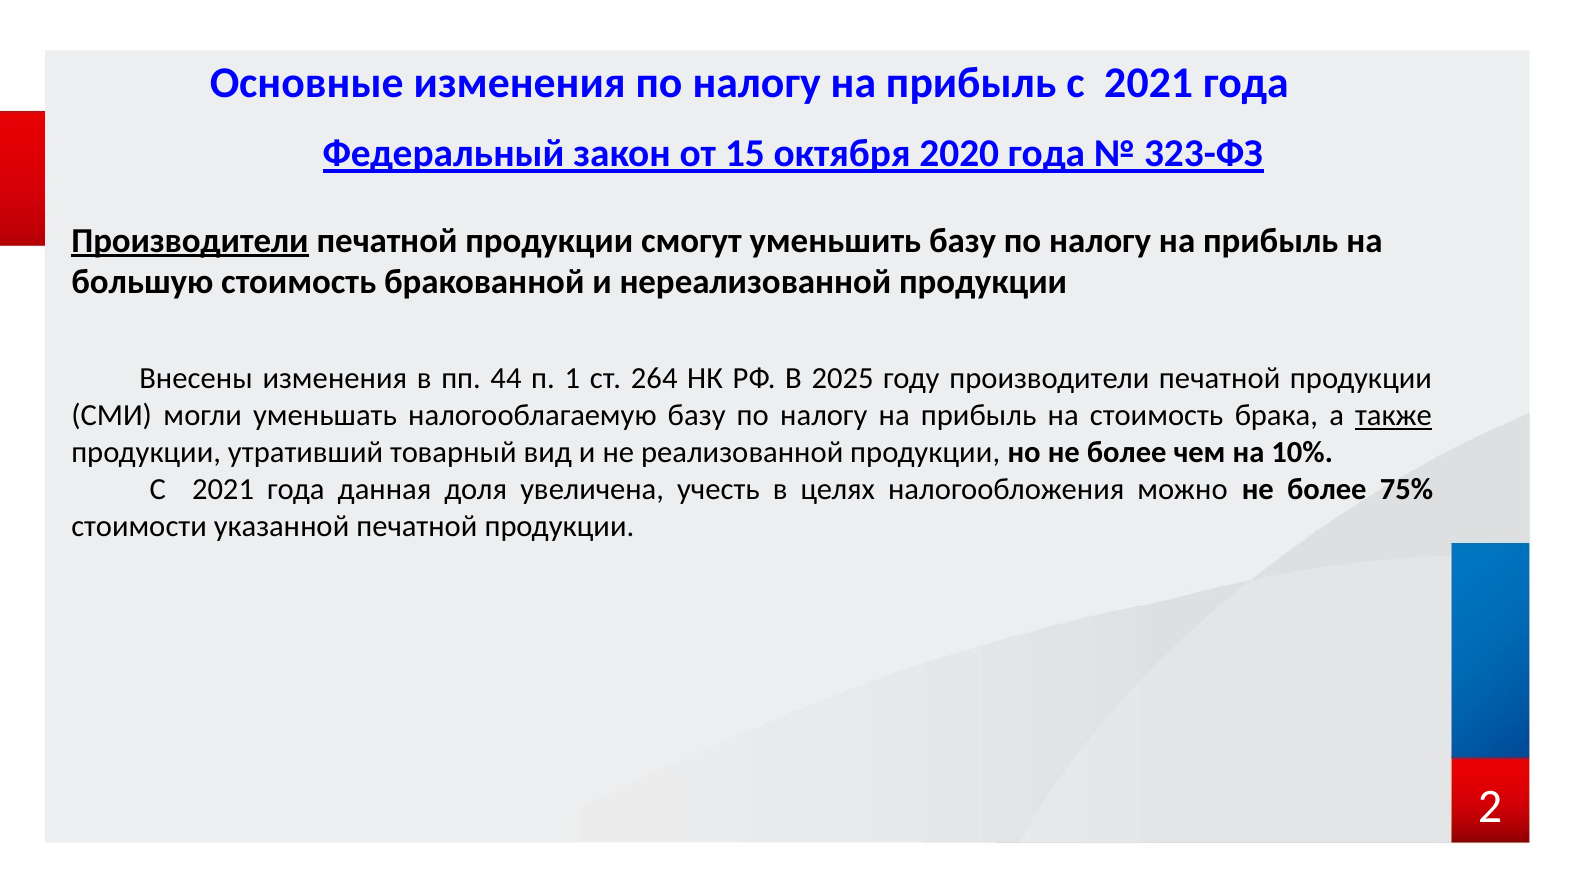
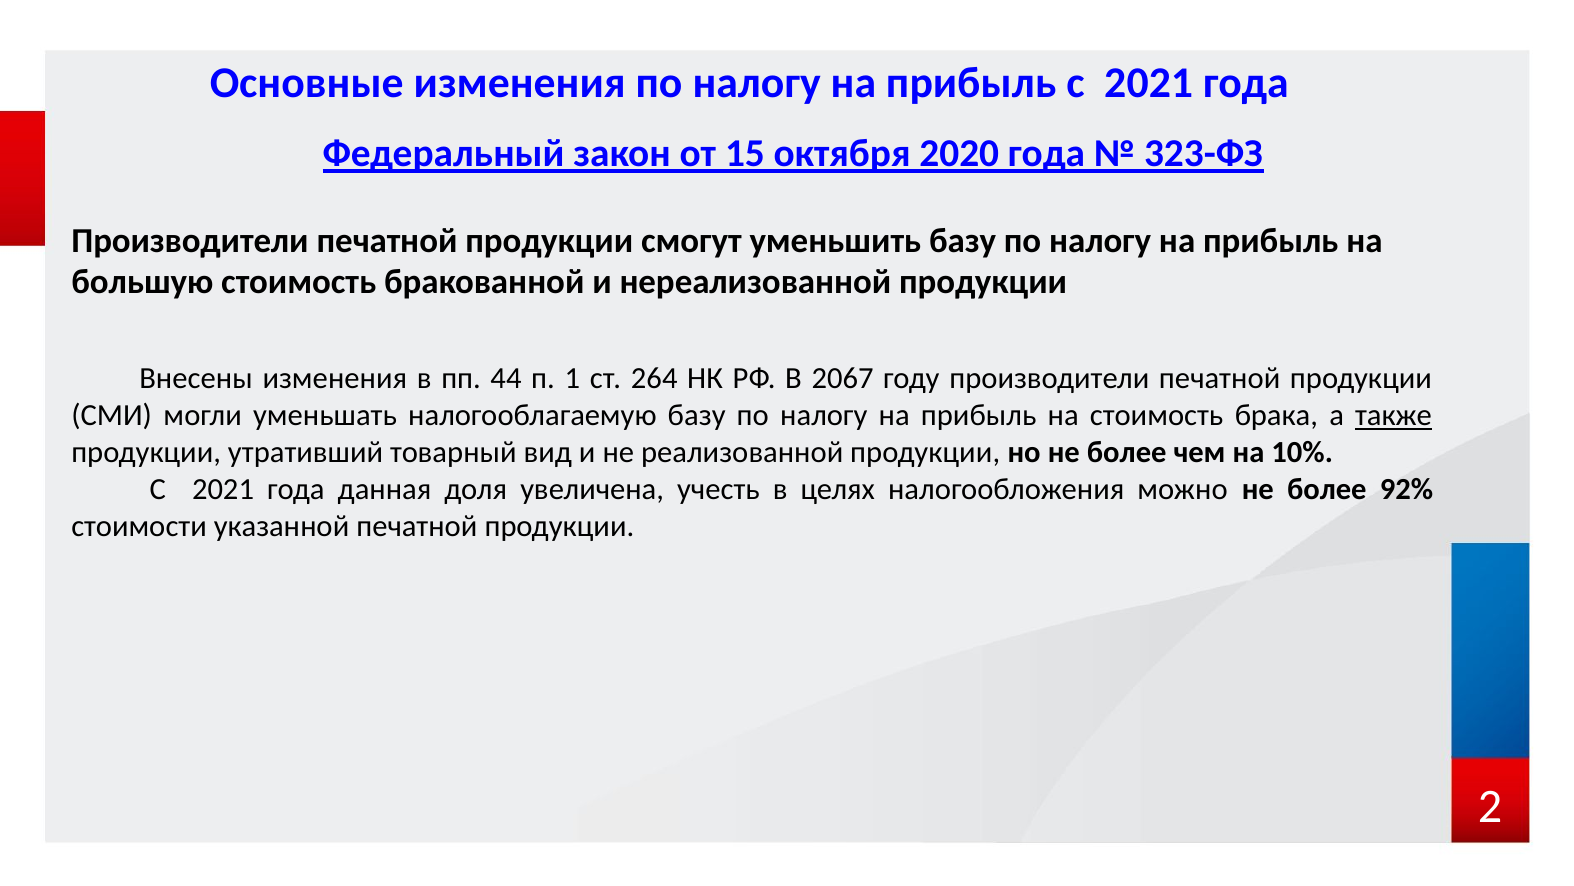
Производители at (190, 240) underline: present -> none
2025: 2025 -> 2067
75%: 75% -> 92%
